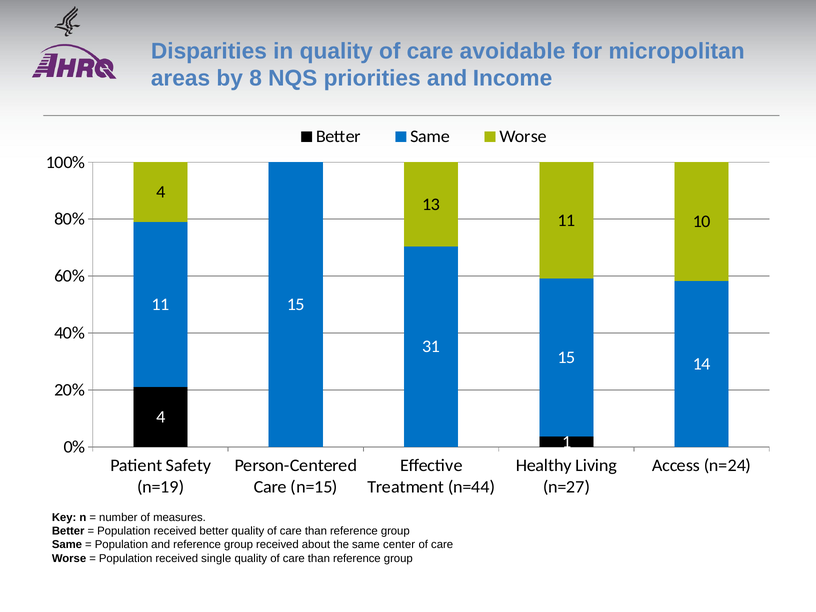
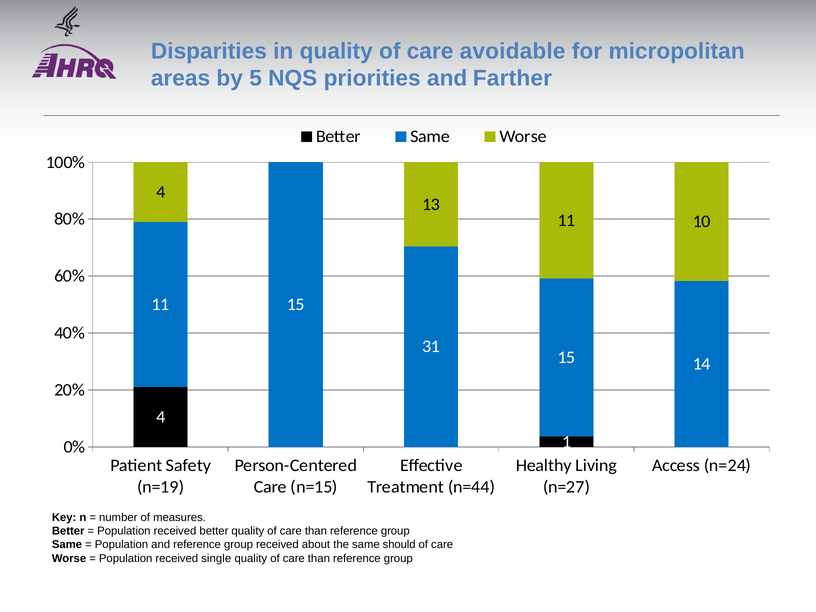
8: 8 -> 5
Income: Income -> Farther
center: center -> should
